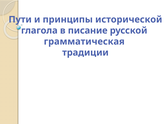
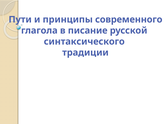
исторической: исторической -> современного
грамматическая: грамматическая -> синтаксического
